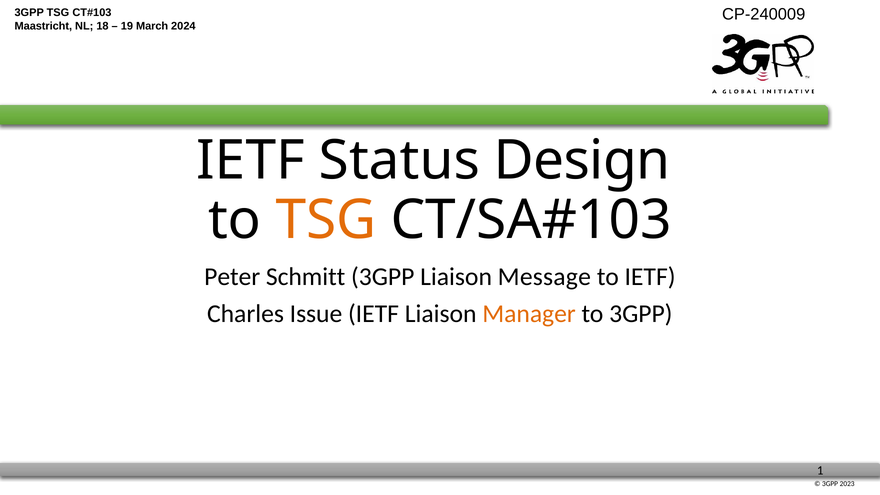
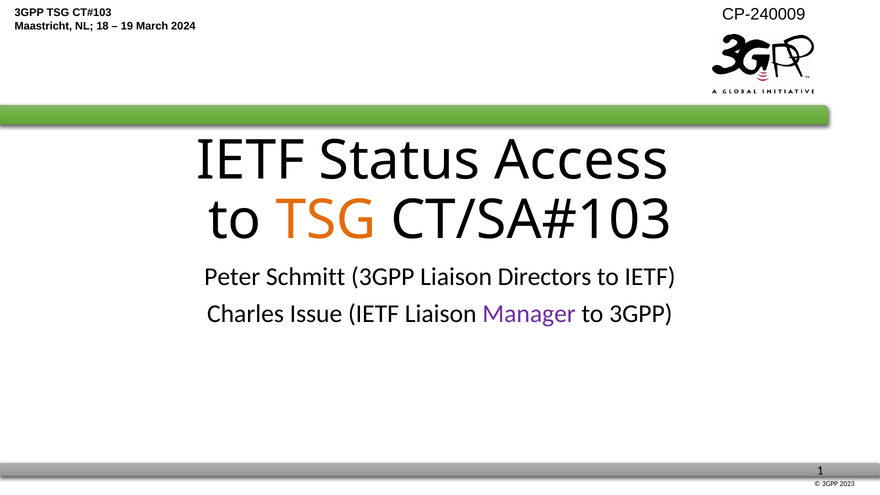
Design: Design -> Access
Message: Message -> Directors
Manager colour: orange -> purple
